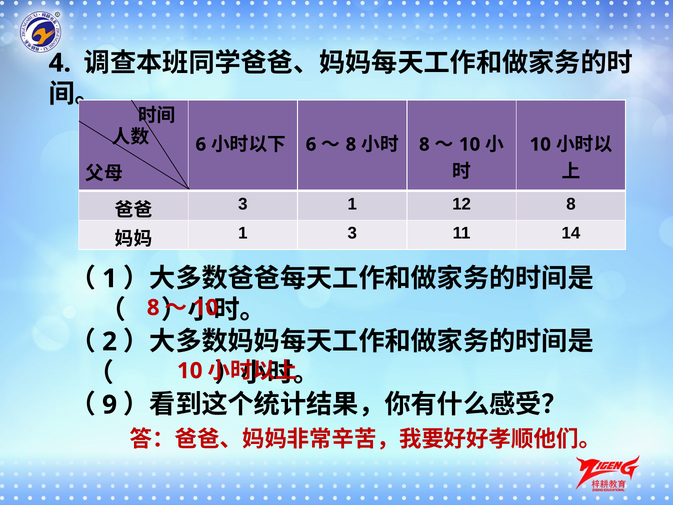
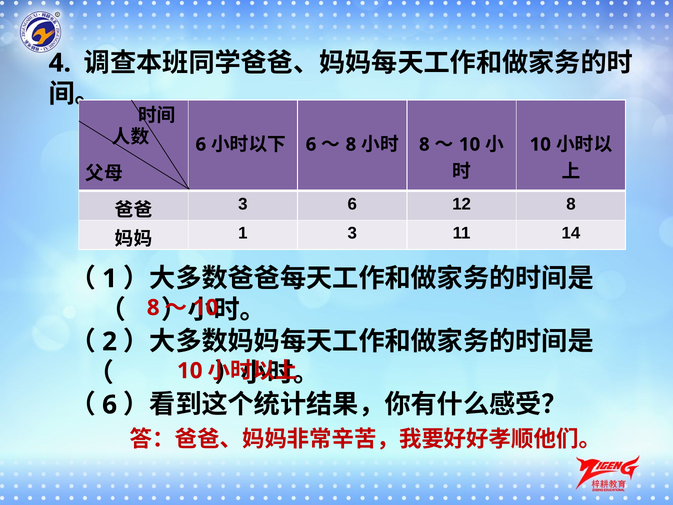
3 1: 1 -> 6
9 at (110, 405): 9 -> 6
